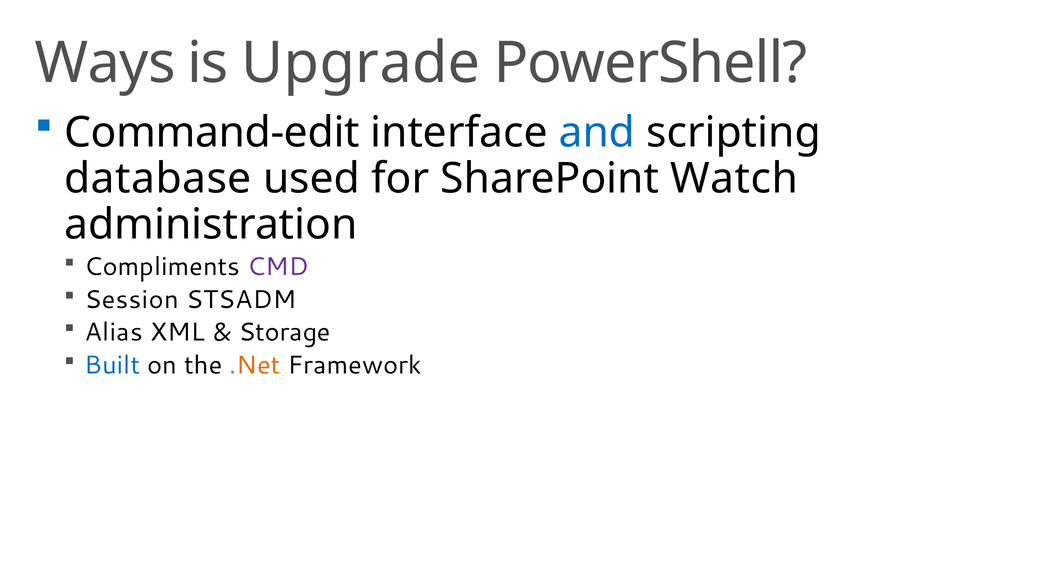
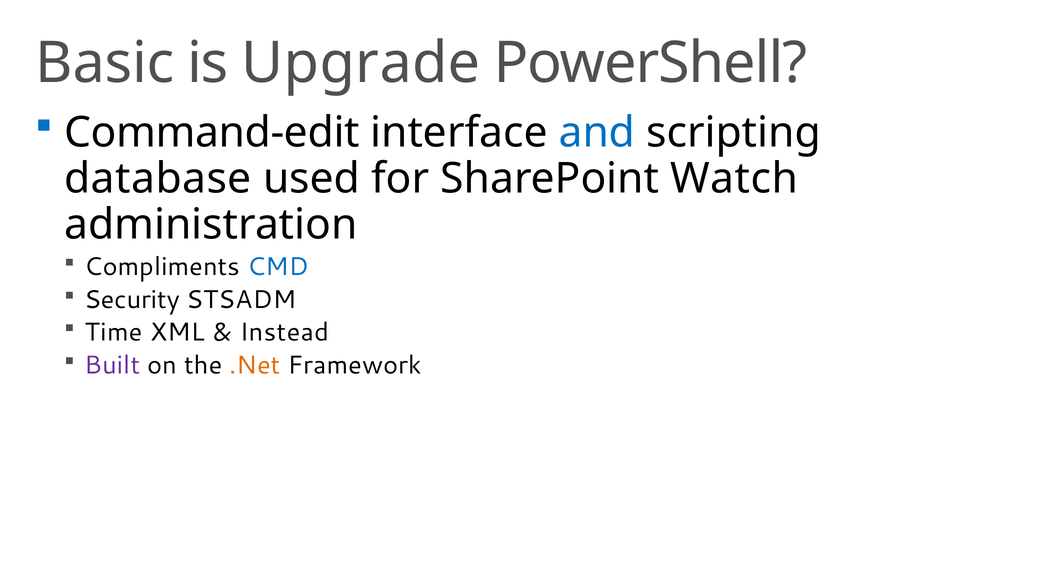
Ways: Ways -> Basic
CMD colour: purple -> blue
Session: Session -> Security
Alias: Alias -> Time
Storage: Storage -> Instead
Built colour: blue -> purple
